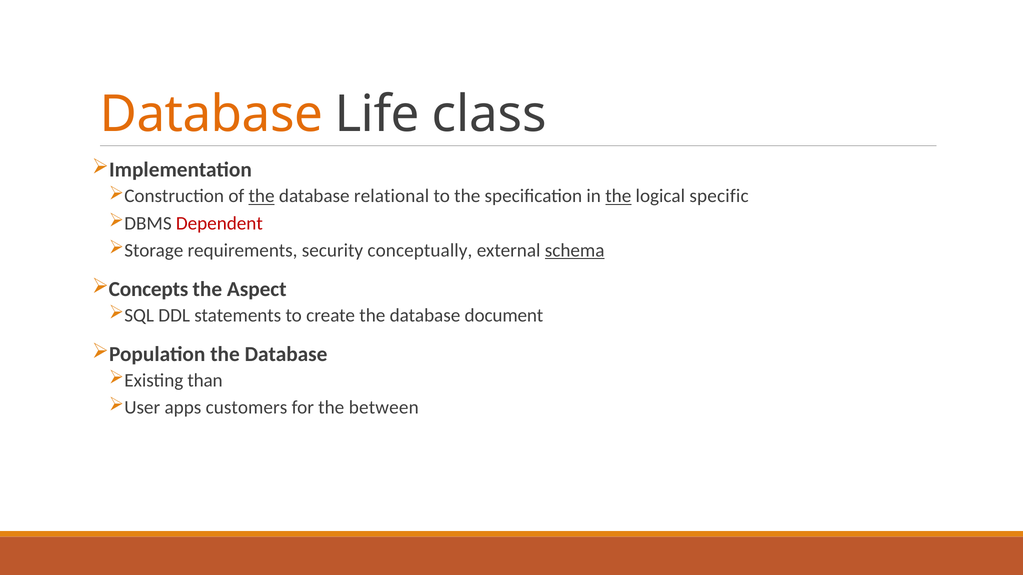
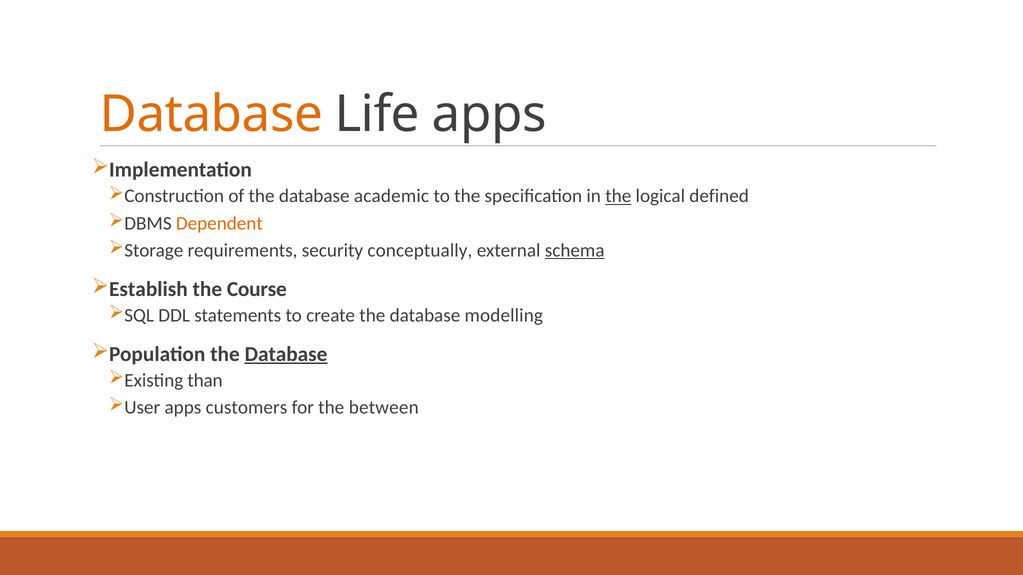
Life class: class -> apps
the at (262, 196) underline: present -> none
relational: relational -> academic
specific: specific -> defined
Dependent colour: red -> orange
Concepts: Concepts -> Establish
Aspect: Aspect -> Course
document: document -> modelling
Database at (286, 354) underline: none -> present
